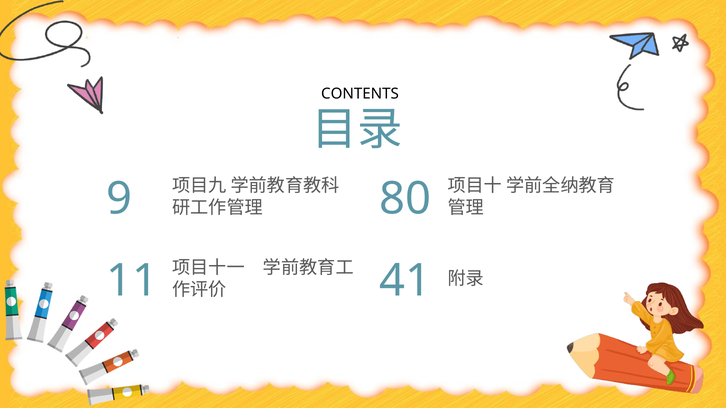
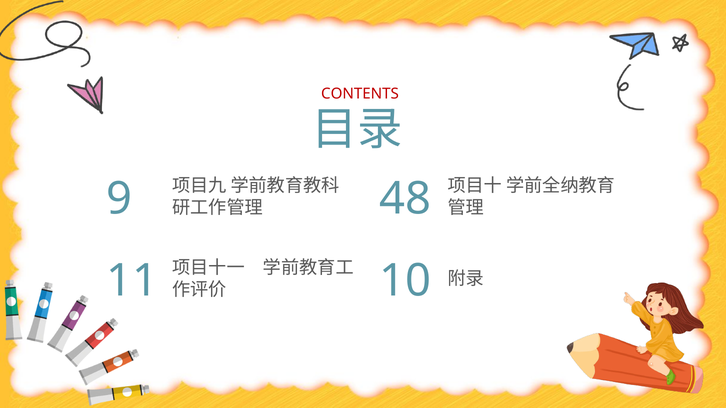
CONTENTS colour: black -> red
80: 80 -> 48
41: 41 -> 10
